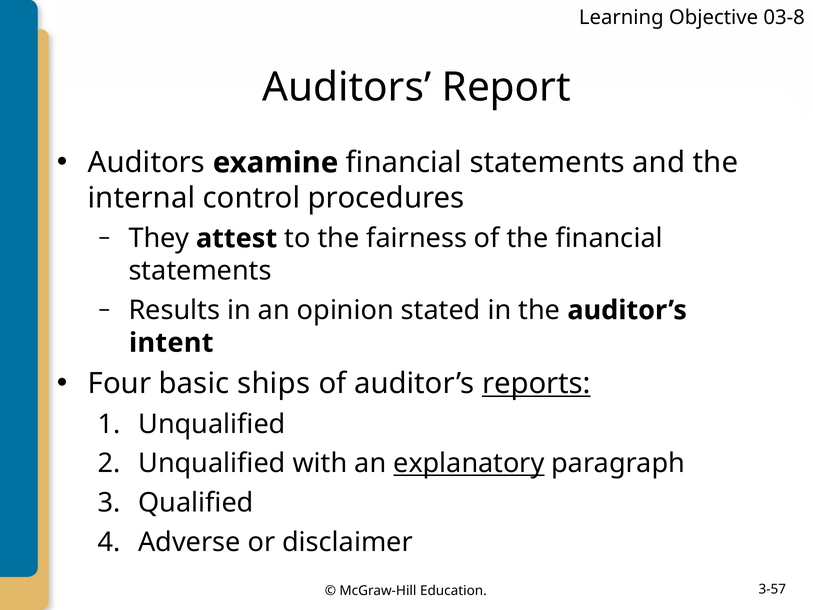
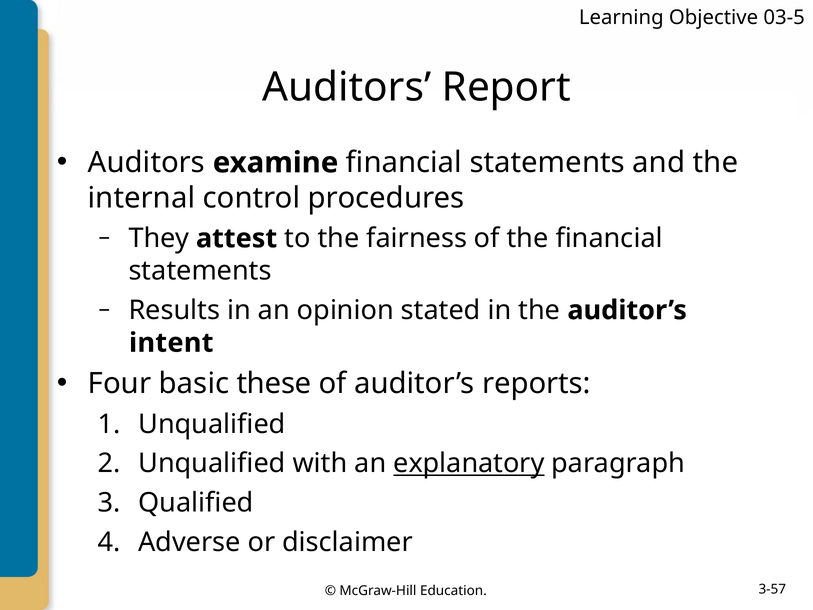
03-8: 03-8 -> 03-5
ships: ships -> these
reports underline: present -> none
